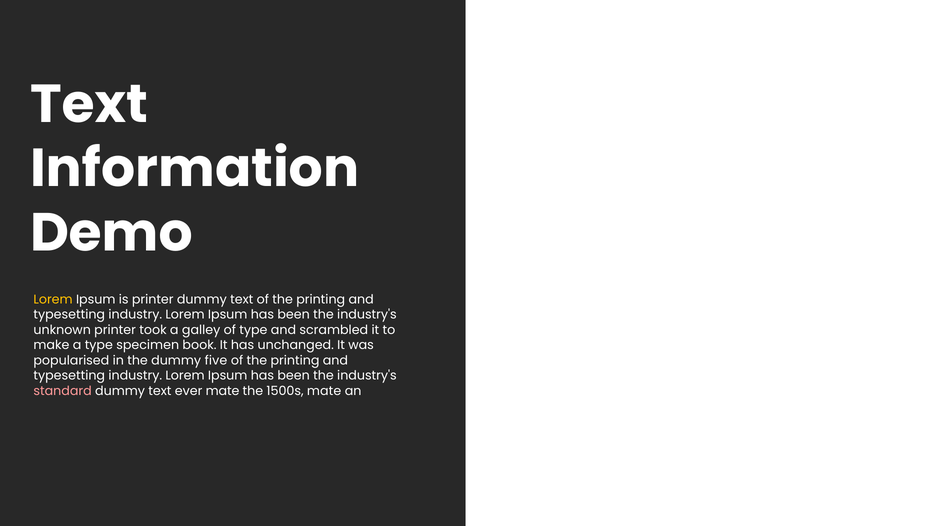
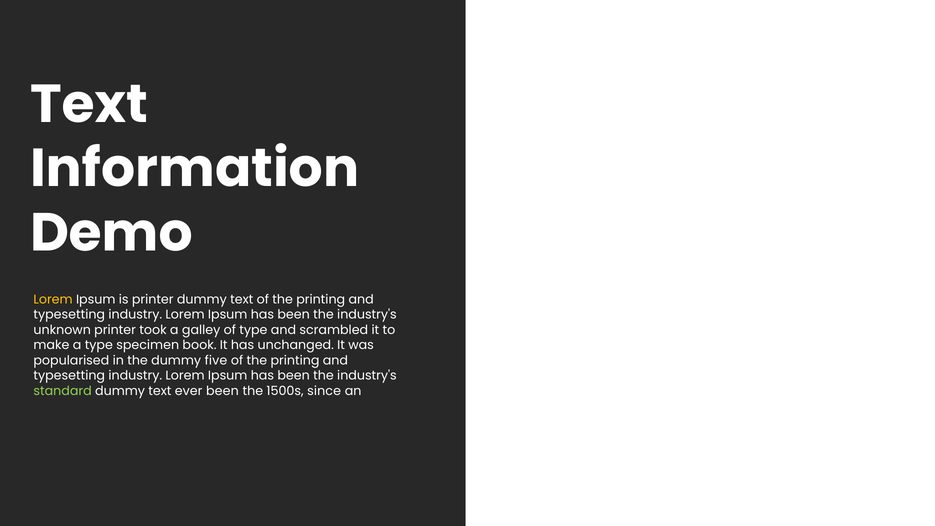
standard colour: pink -> light green
ever mate: mate -> been
1500s mate: mate -> since
